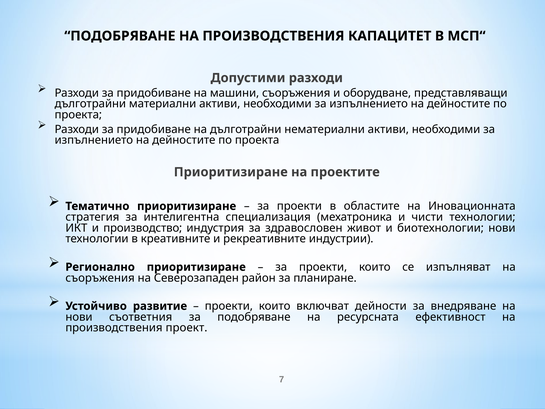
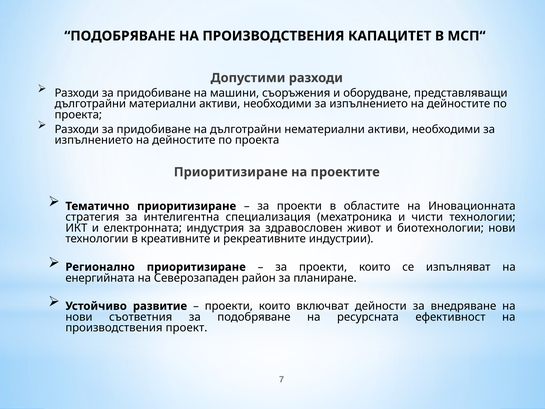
производство: производство -> електронната
съоръжения at (100, 278): съоръжения -> енергийната
